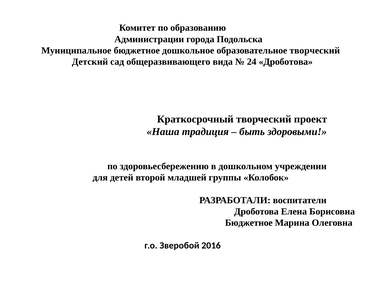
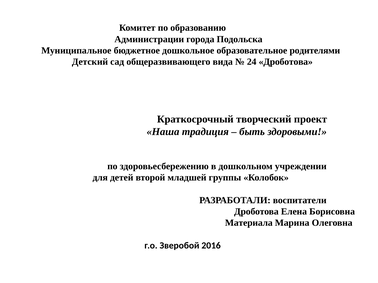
образовательное творческий: творческий -> родителями
Бюджетное at (249, 223): Бюджетное -> Материала
